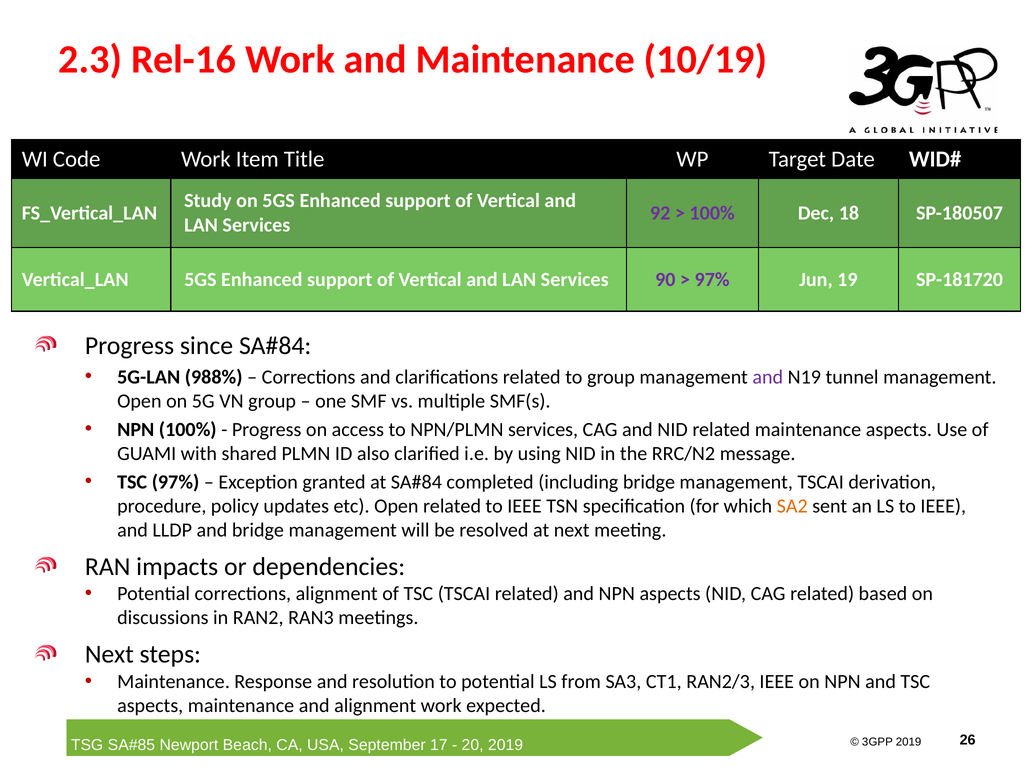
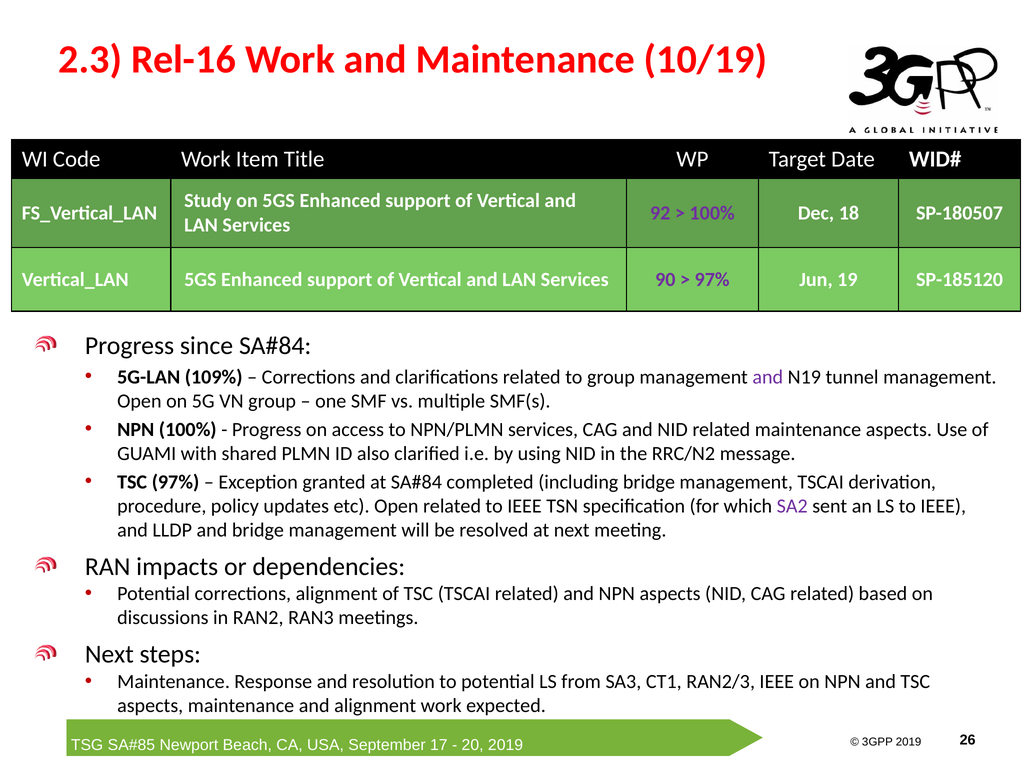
SP-181720: SP-181720 -> SP-185120
988%: 988% -> 109%
SA2 colour: orange -> purple
